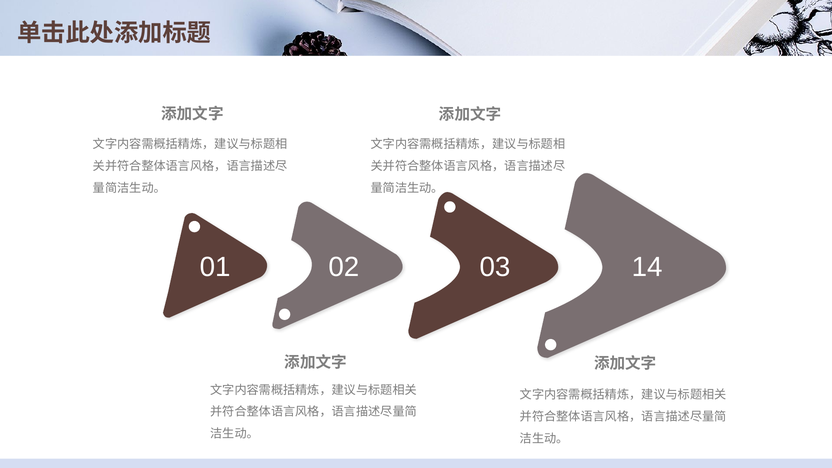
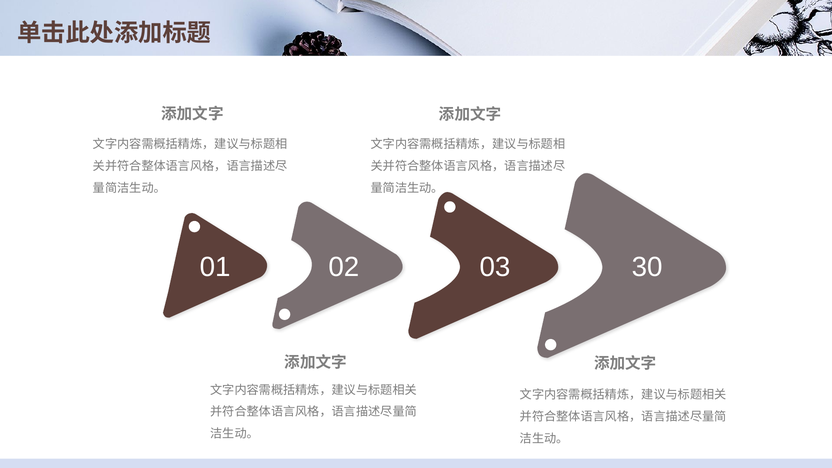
14: 14 -> 30
